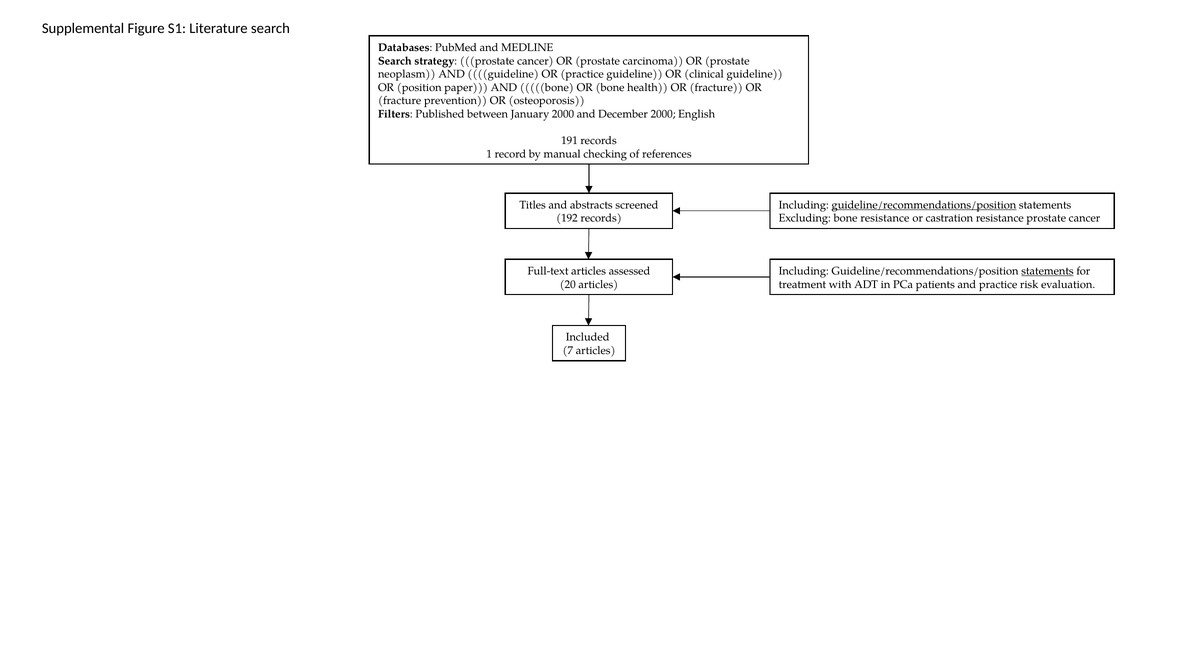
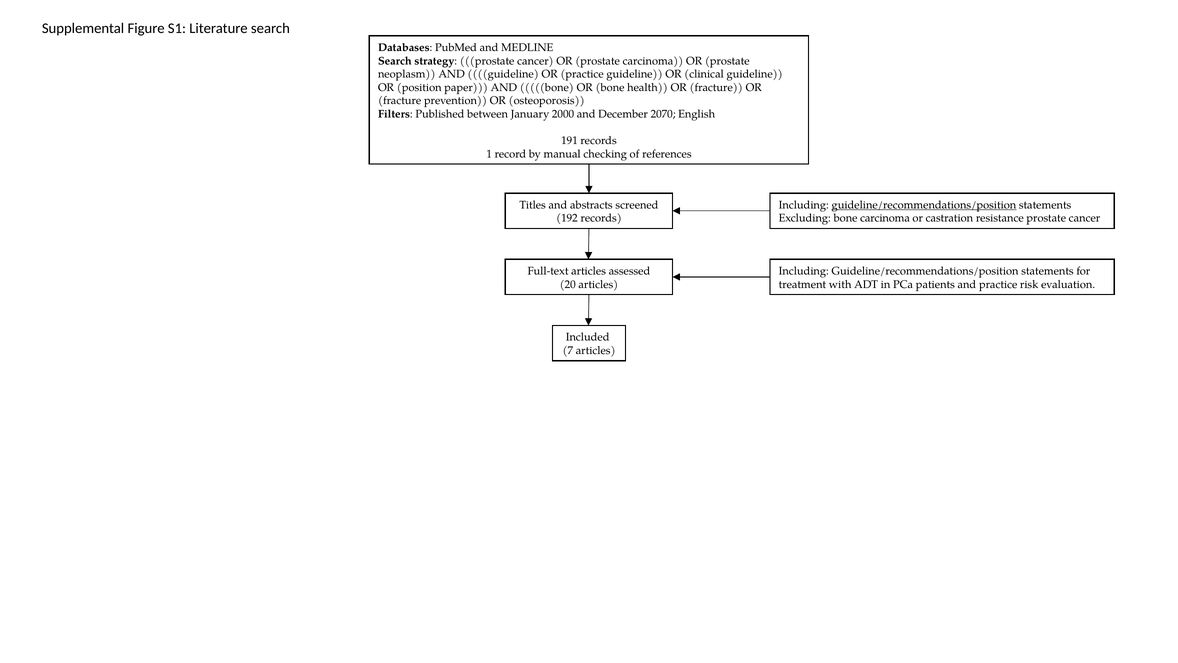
December 2000: 2000 -> 2070
bone resistance: resistance -> carcinoma
statements at (1047, 271) underline: present -> none
